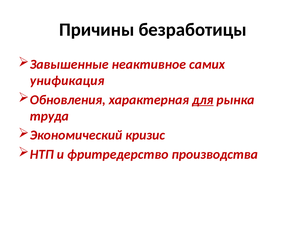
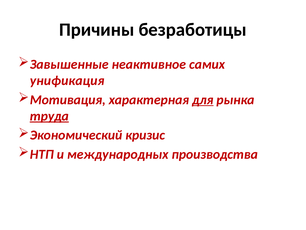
Обновления: Обновления -> Мотивация
труда underline: none -> present
фритредерство: фритредерство -> международных
